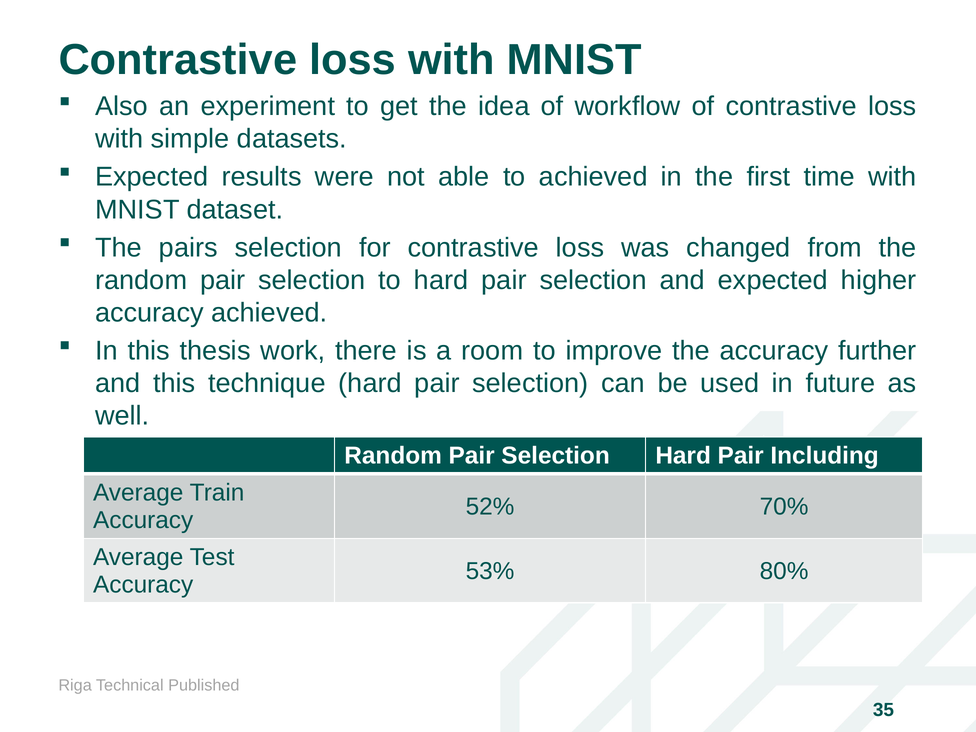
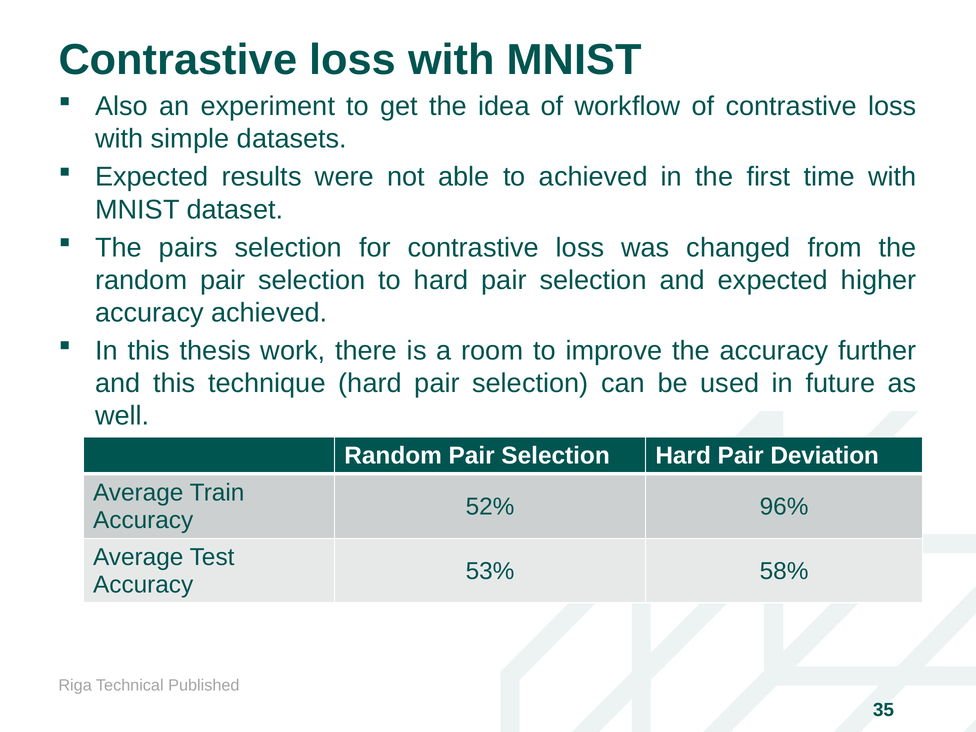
Including: Including -> Deviation
70%: 70% -> 96%
80%: 80% -> 58%
